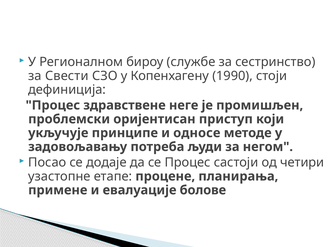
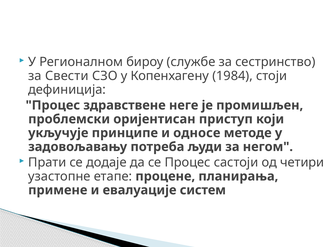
1990: 1990 -> 1984
Посао: Посао -> Прати
болове: болове -> систем
